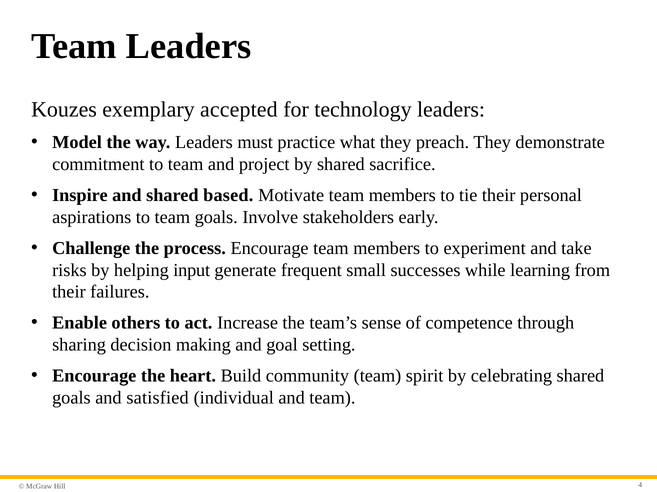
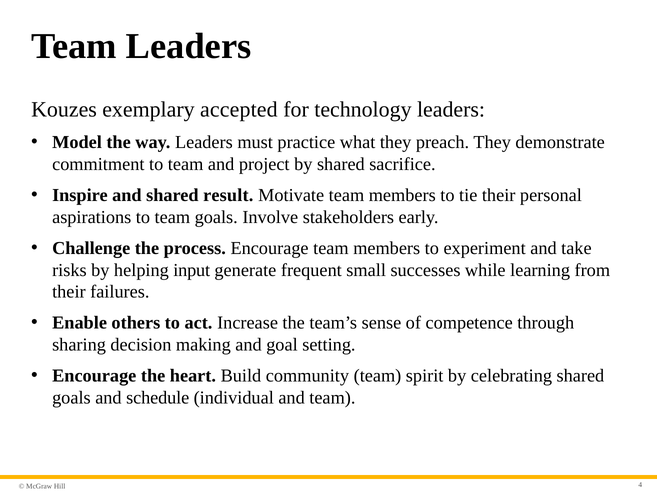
based: based -> result
satisfied: satisfied -> schedule
